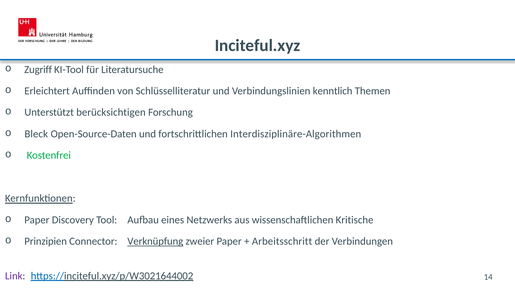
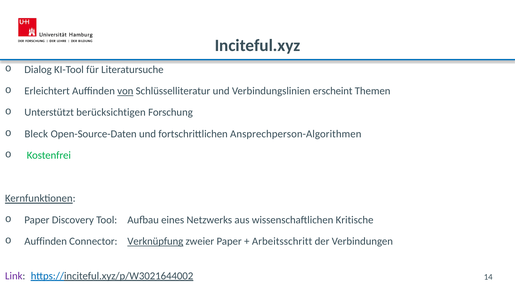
Zugriff: Zugriff -> Dialog
von underline: none -> present
kenntlich: kenntlich -> erscheint
Interdisziplinäre-Algorithmen: Interdisziplinäre-Algorithmen -> Ansprechperson-Algorithmen
Prinzipien at (46, 241): Prinzipien -> Auffinden
